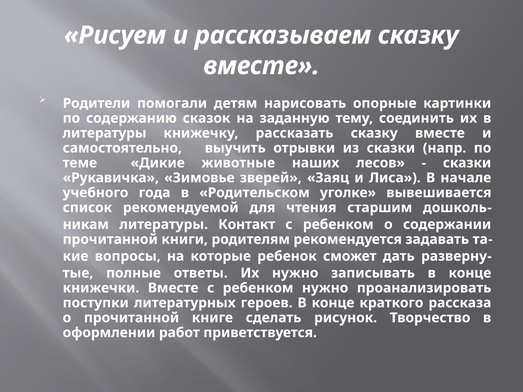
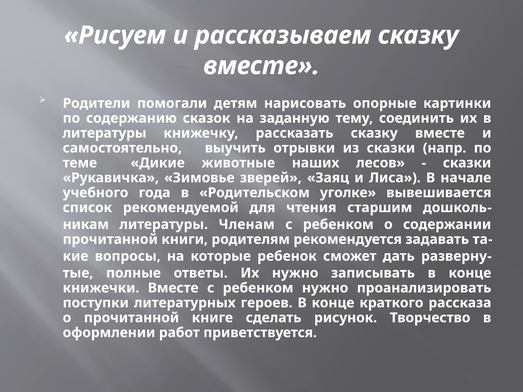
Контакт: Контакт -> Членам
